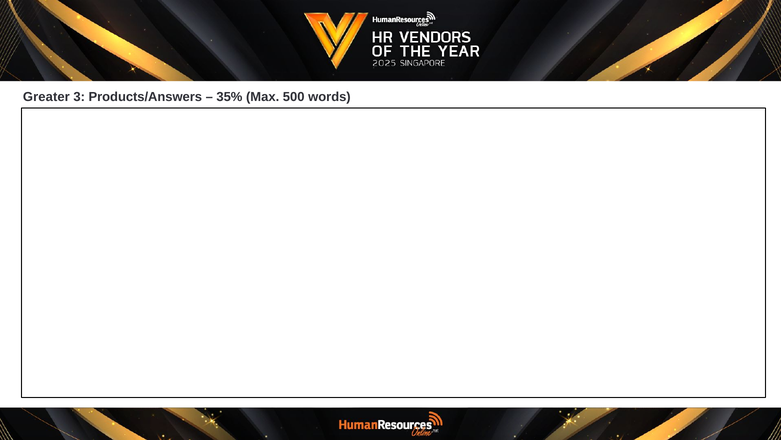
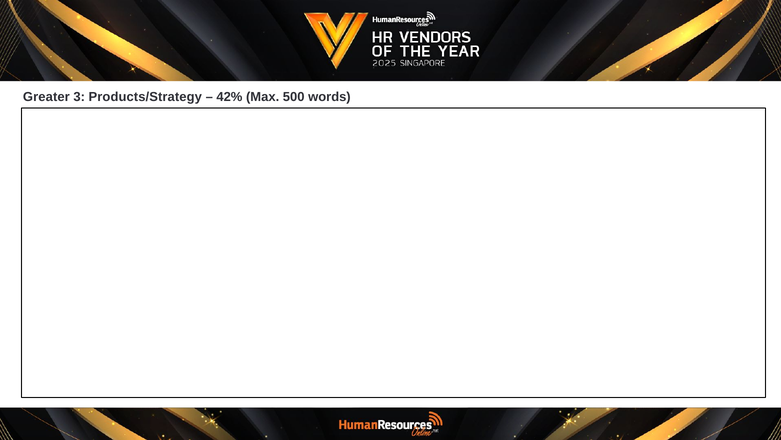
Products/Answers: Products/Answers -> Products/Strategy
35%: 35% -> 42%
